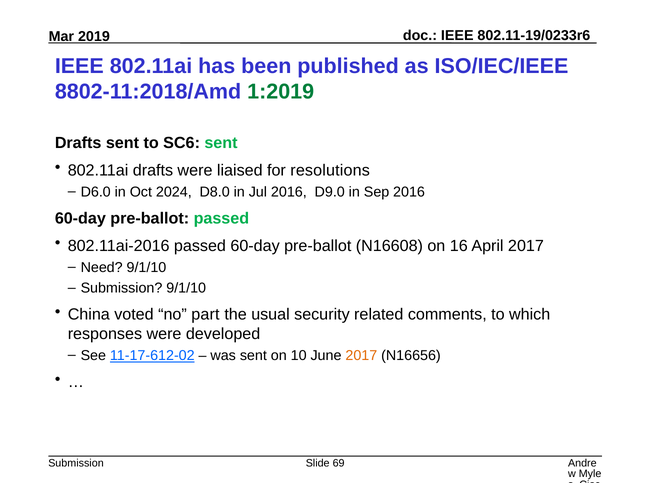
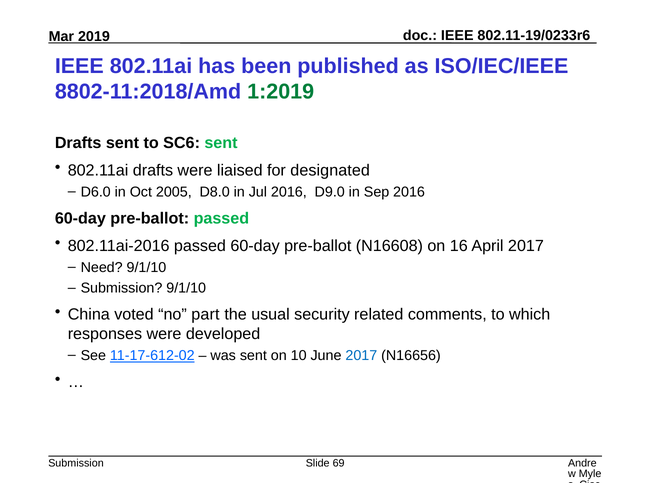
resolutions: resolutions -> designated
2024: 2024 -> 2005
2017 at (361, 356) colour: orange -> blue
